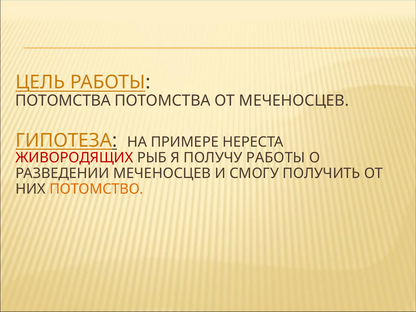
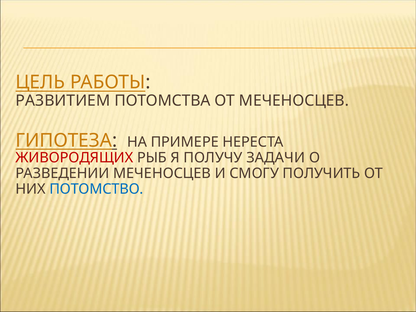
ПОТОМСТВА at (63, 101): ПОТОМСТВА -> РАЗВИТИЕМ
ПОЛУЧУ РАБОТЫ: РАБОТЫ -> ЗАДАЧИ
ПОТОМСТВО colour: orange -> blue
